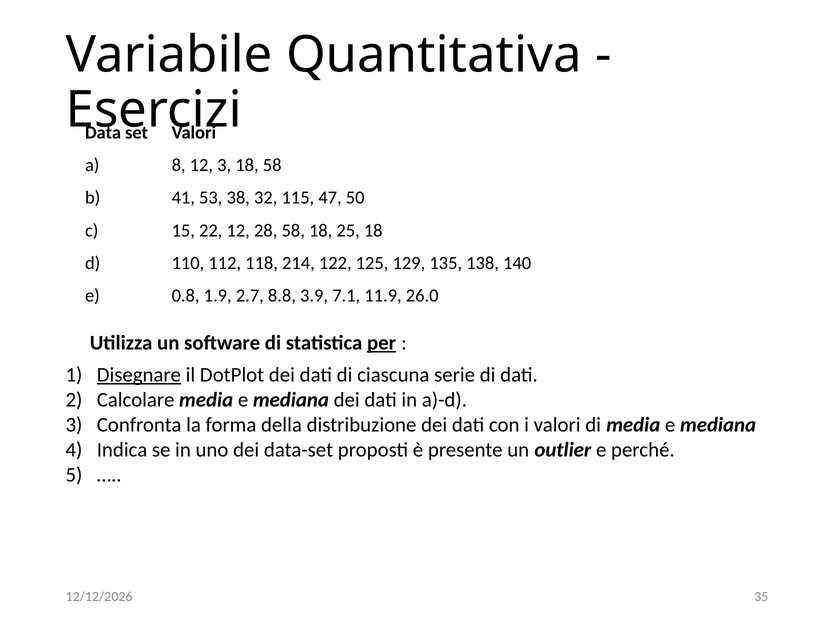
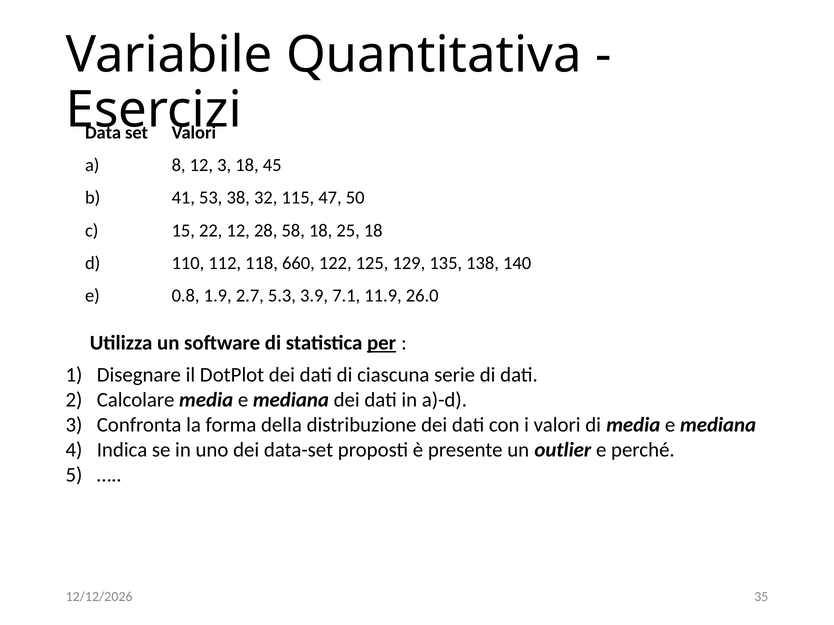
18 58: 58 -> 45
214: 214 -> 660
8.8: 8.8 -> 5.3
Disegnare underline: present -> none
